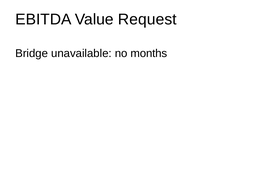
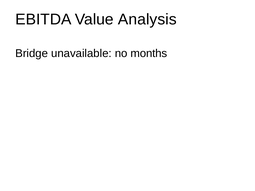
Request: Request -> Analysis
